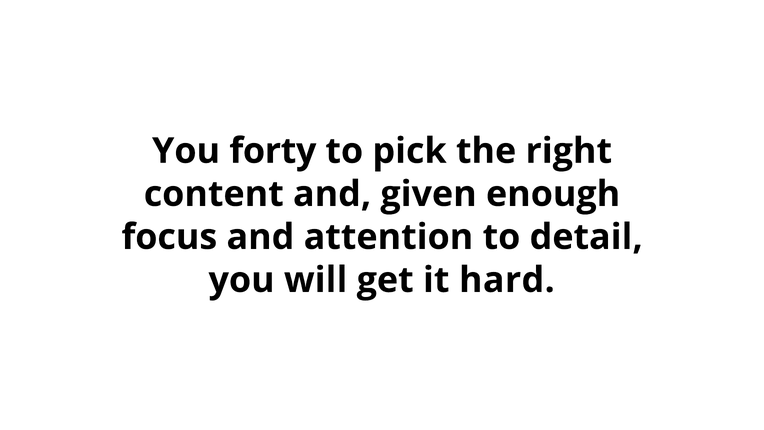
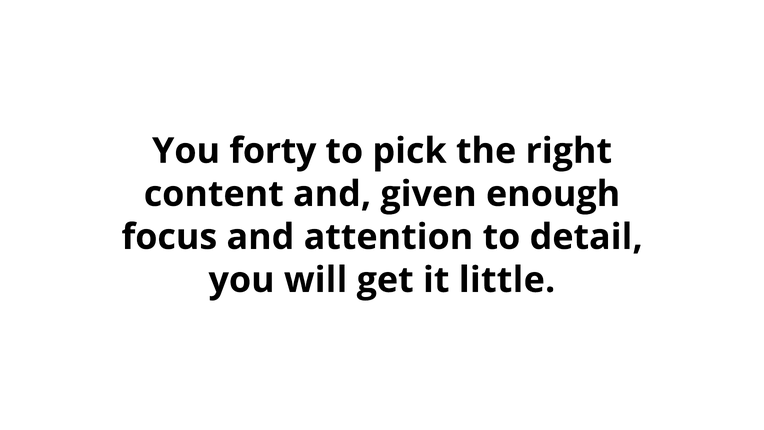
hard: hard -> little
